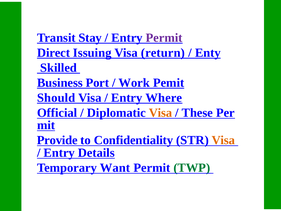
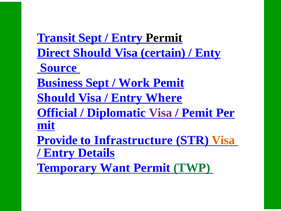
Transit Stay: Stay -> Sept
Permit at (164, 38) colour: purple -> black
Direct Issuing: Issuing -> Should
return: return -> certain
Skilled: Skilled -> Source
Business Port: Port -> Sept
Visa at (160, 113) colour: orange -> purple
These at (197, 113): These -> Pemit
Confidentiality: Confidentiality -> Infrastructure
